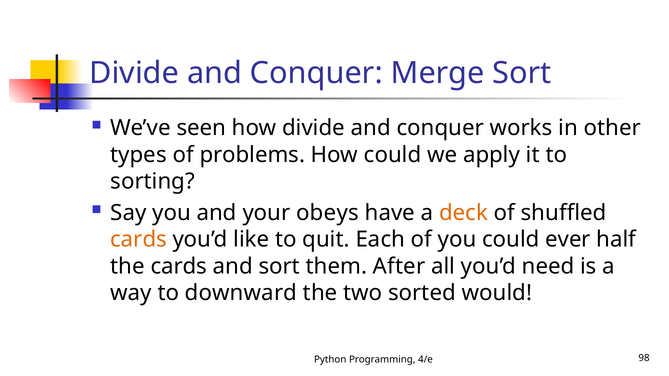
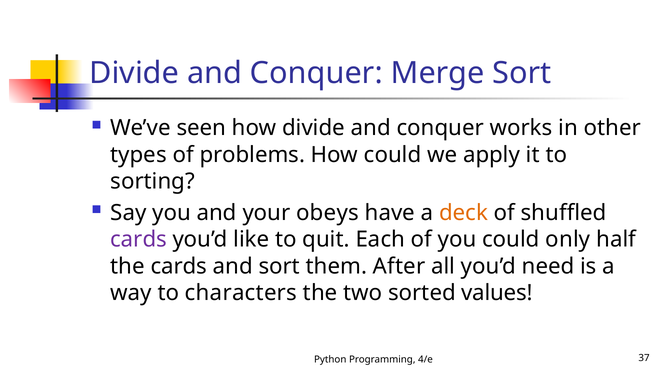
cards at (139, 240) colour: orange -> purple
ever: ever -> only
downward: downward -> characters
would: would -> values
98: 98 -> 37
